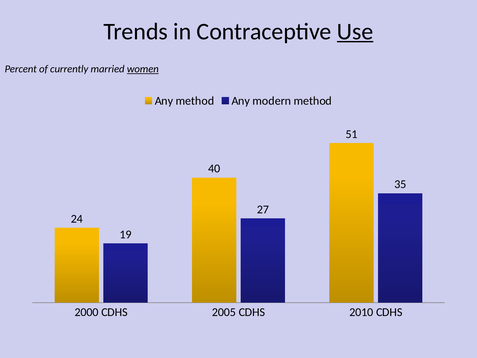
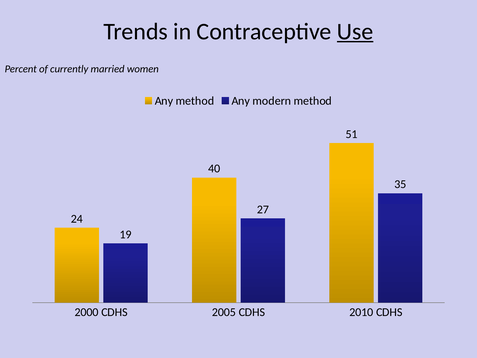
women underline: present -> none
